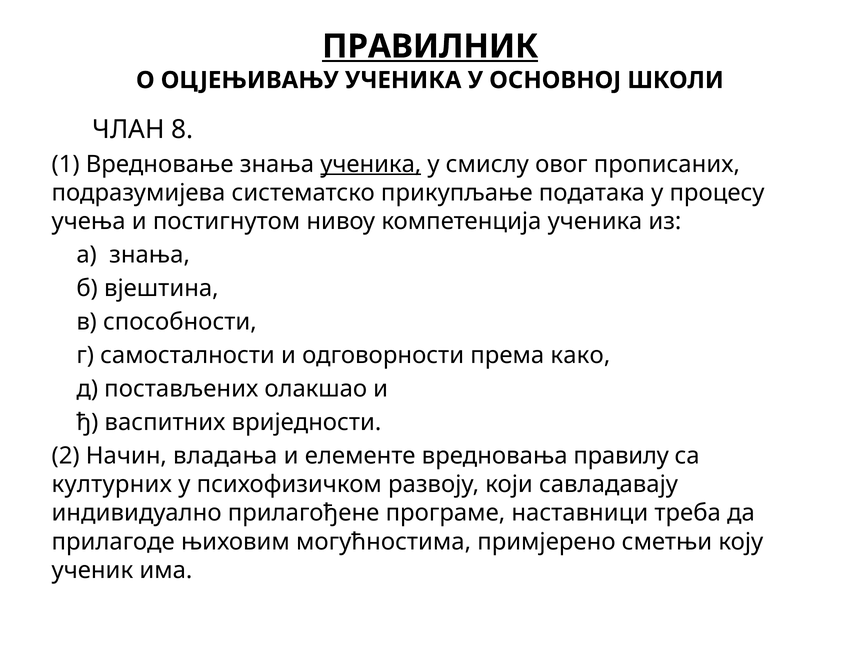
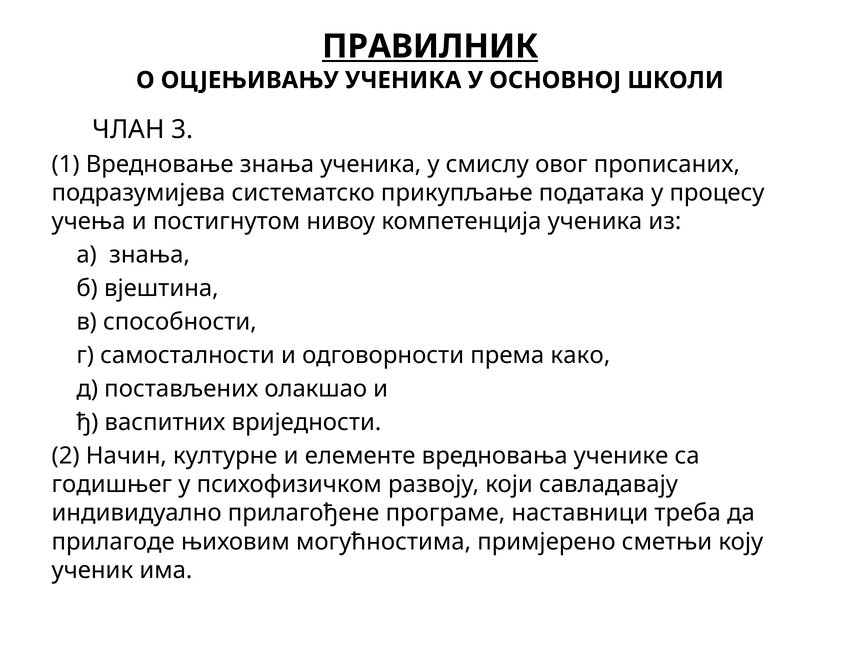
8: 8 -> 3
ученика at (371, 164) underline: present -> none
владања: владања -> културне
правилу: правилу -> ученике
културних: културних -> годишњег
